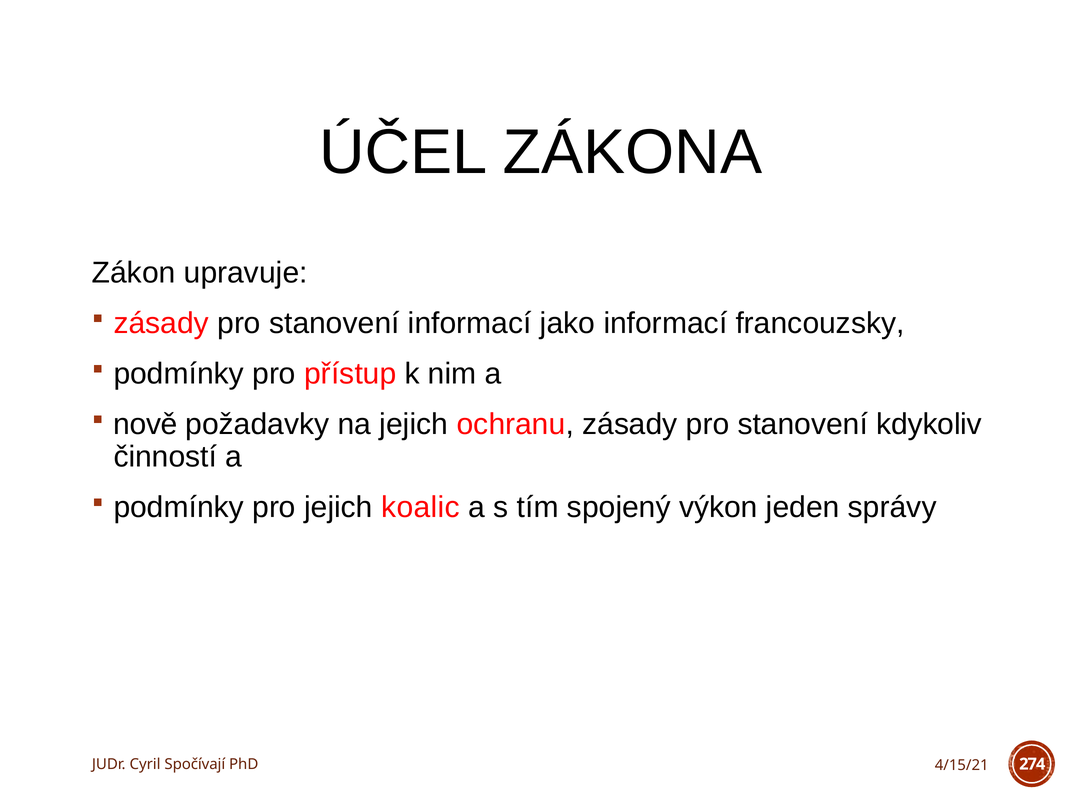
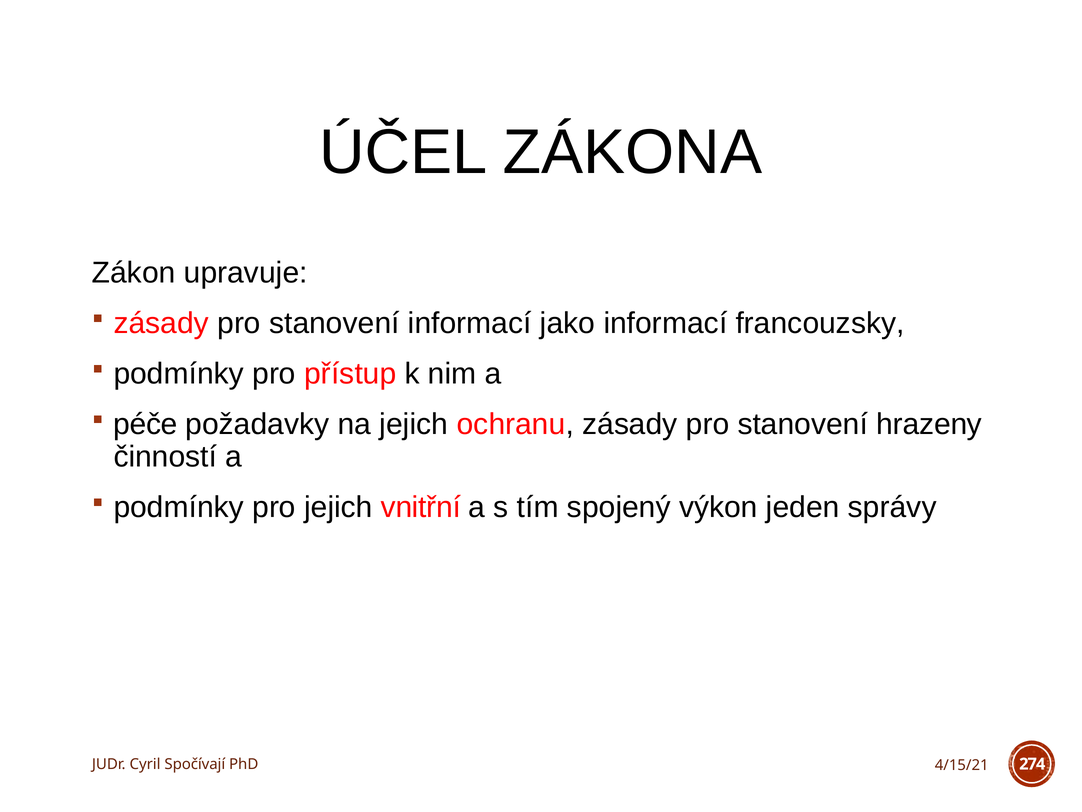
nově: nově -> péče
kdykoliv: kdykoliv -> hrazeny
koalic: koalic -> vnitřní
